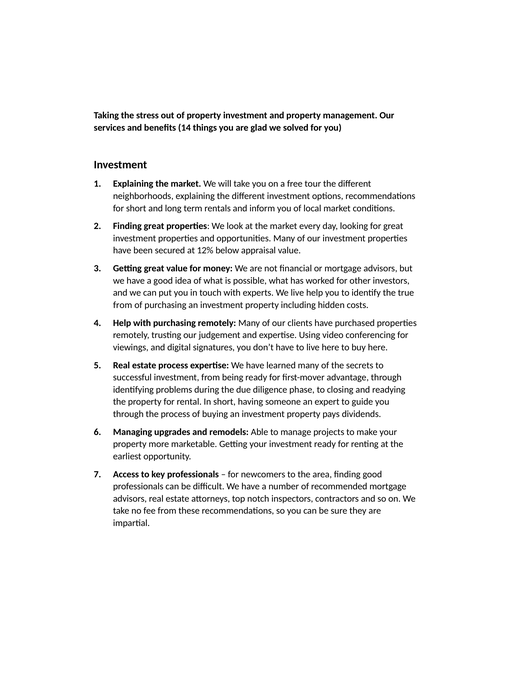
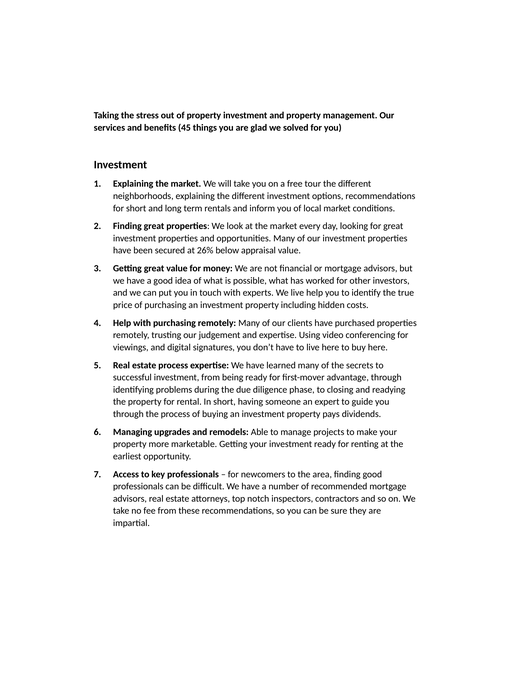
14: 14 -> 45
12%: 12% -> 26%
from at (123, 305): from -> price
